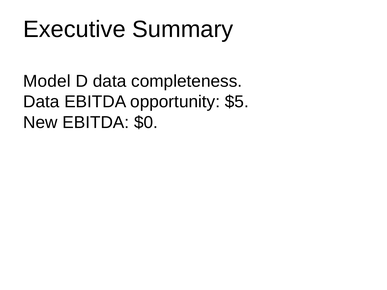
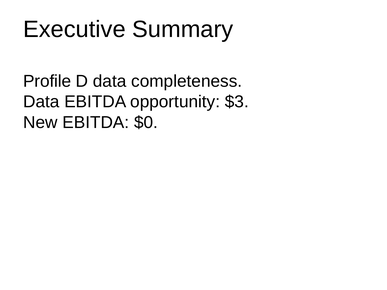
Model: Model -> Profile
$5: $5 -> $3
